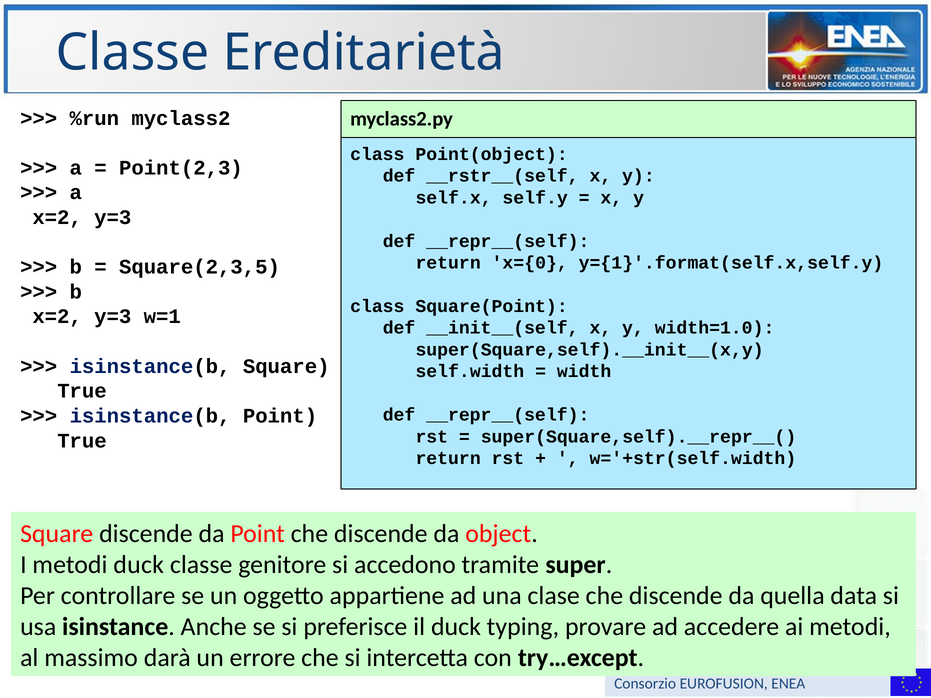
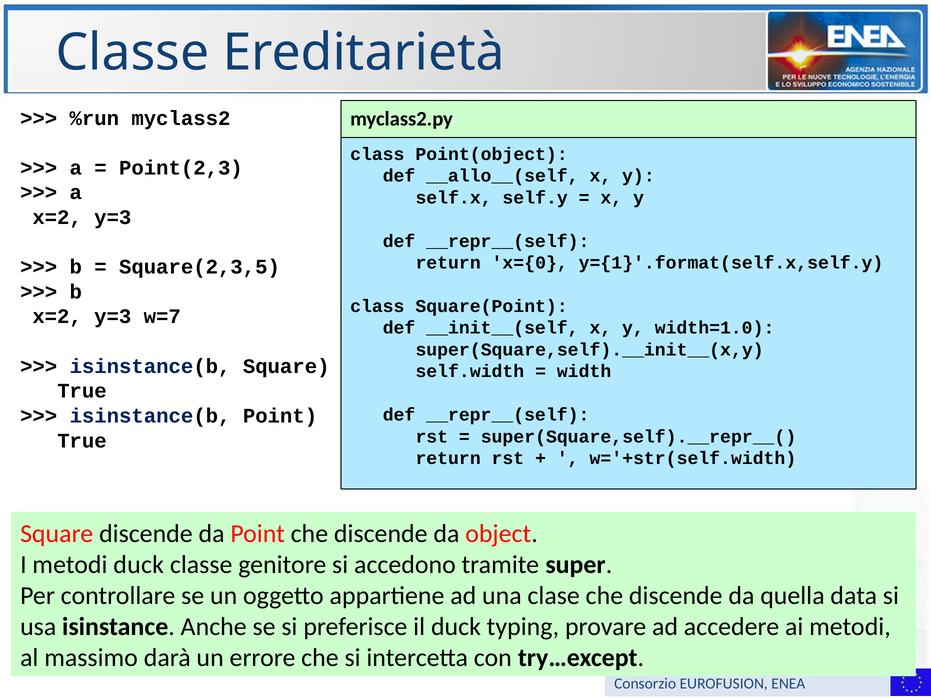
__rstr__(self: __rstr__(self -> __allo__(self
w=1: w=1 -> w=7
